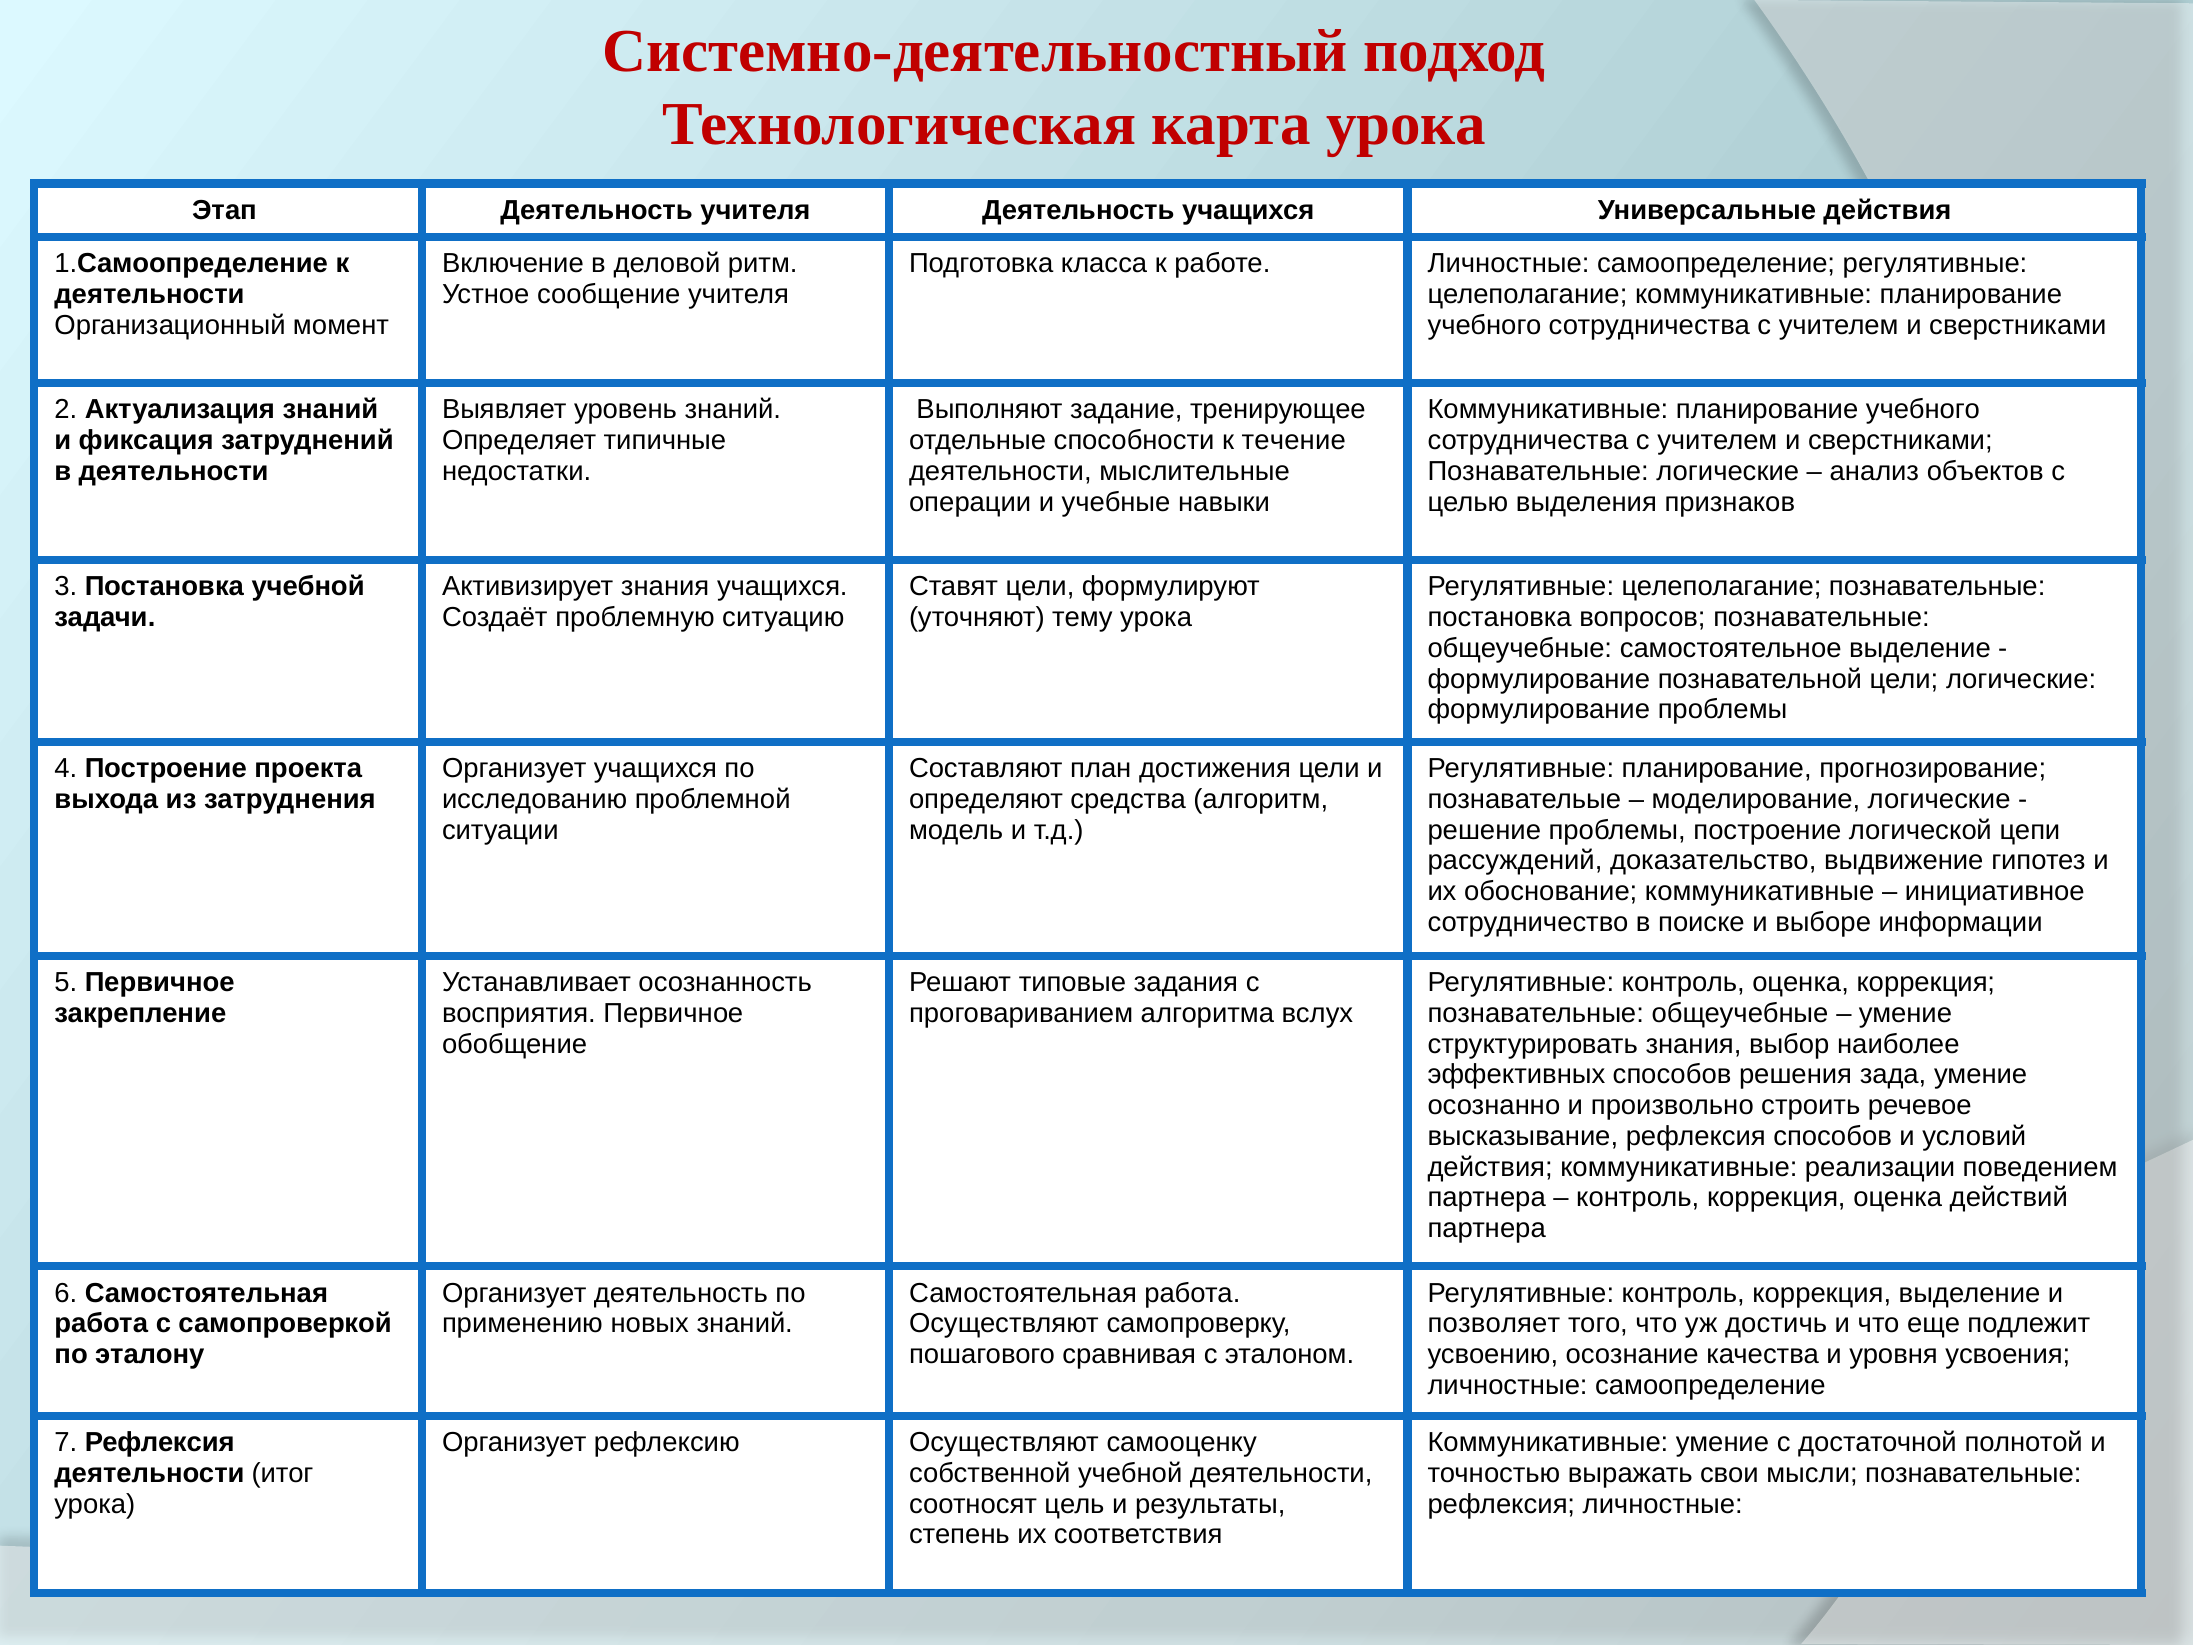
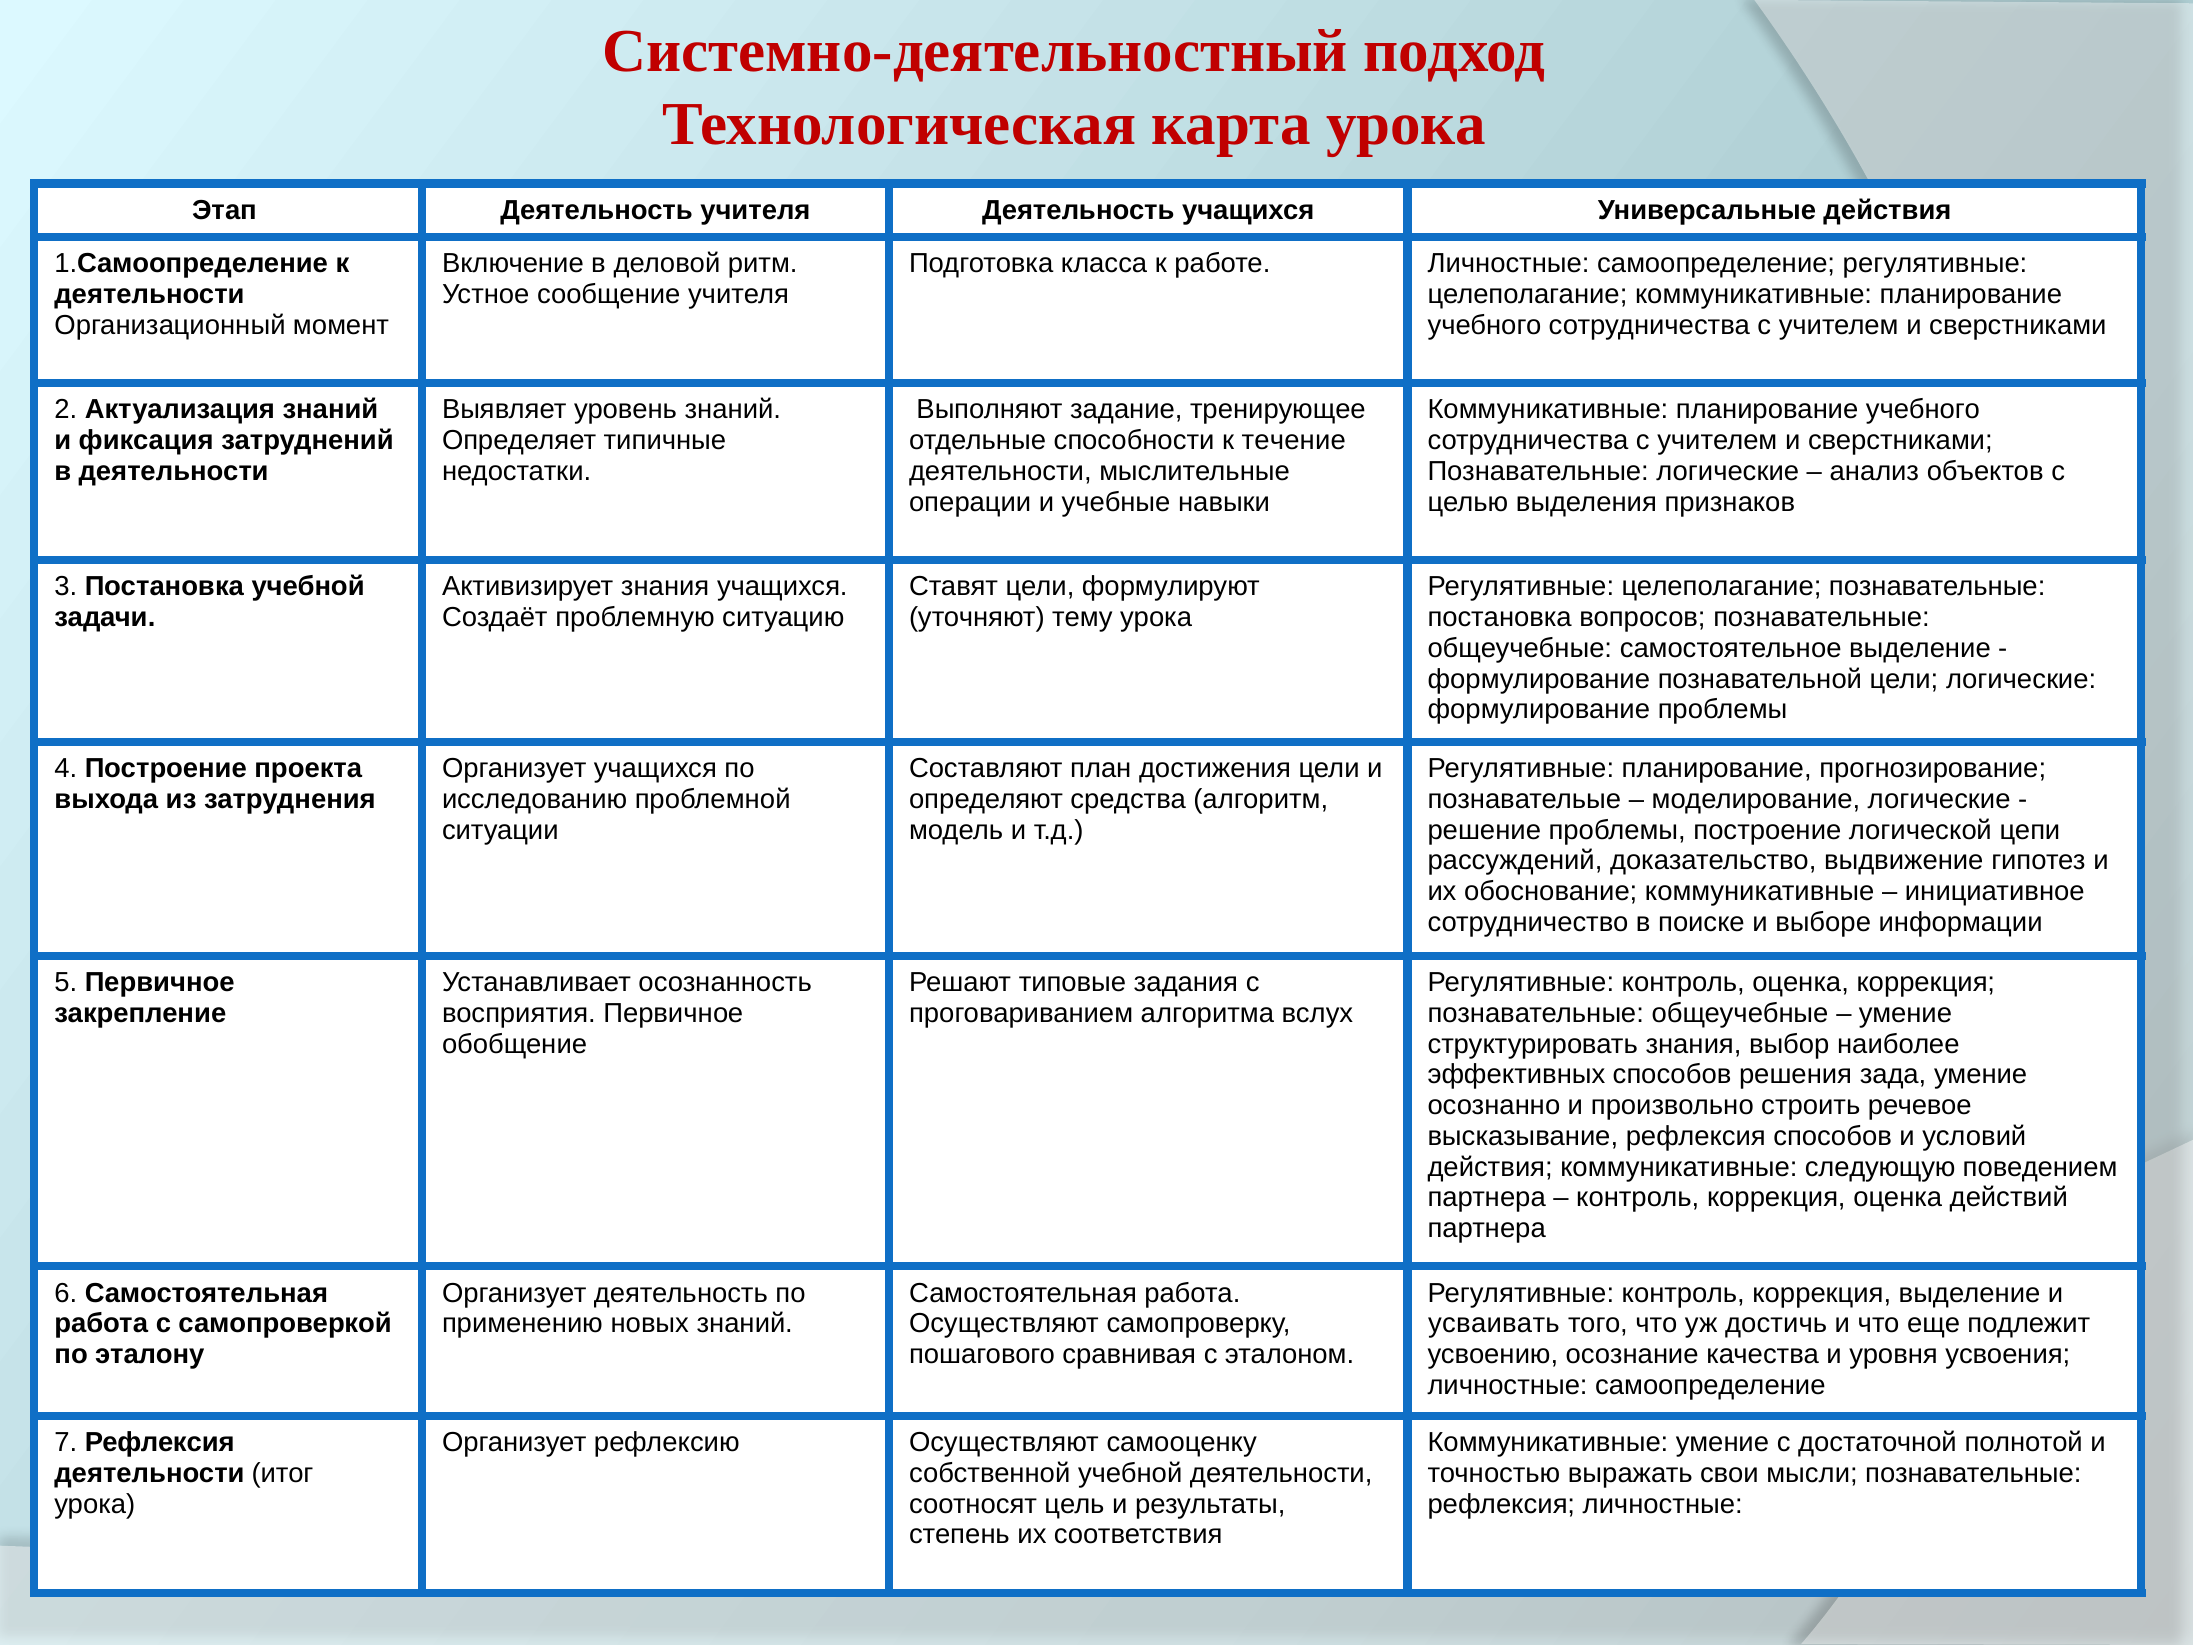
реализации: реализации -> следующую
позволяет: позволяет -> усваивать
